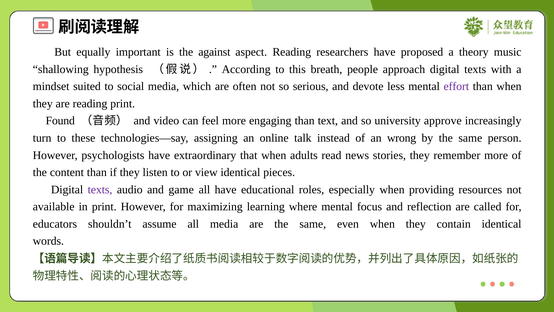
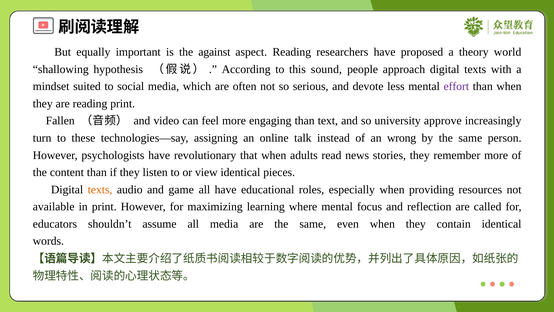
music: music -> world
breath: breath -> sound
Found: Found -> Fallen
extraordinary: extraordinary -> revolutionary
texts at (100, 189) colour: purple -> orange
